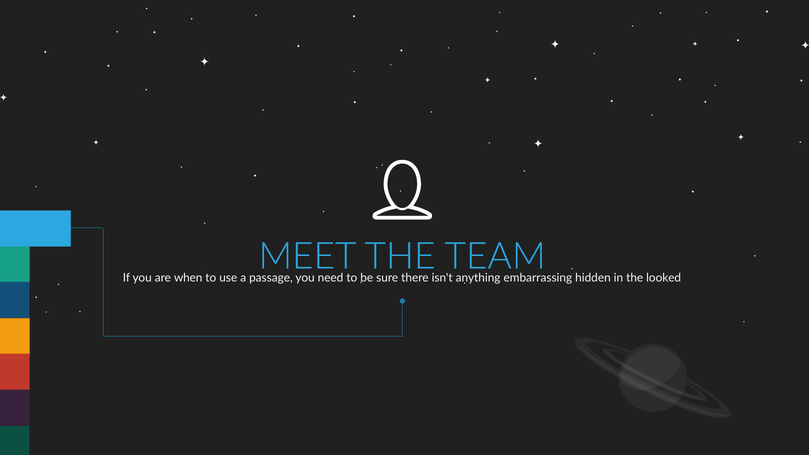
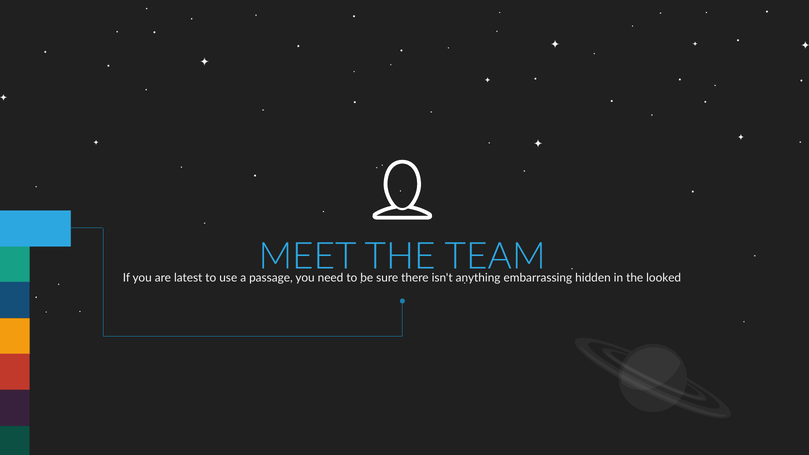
when: when -> latest
